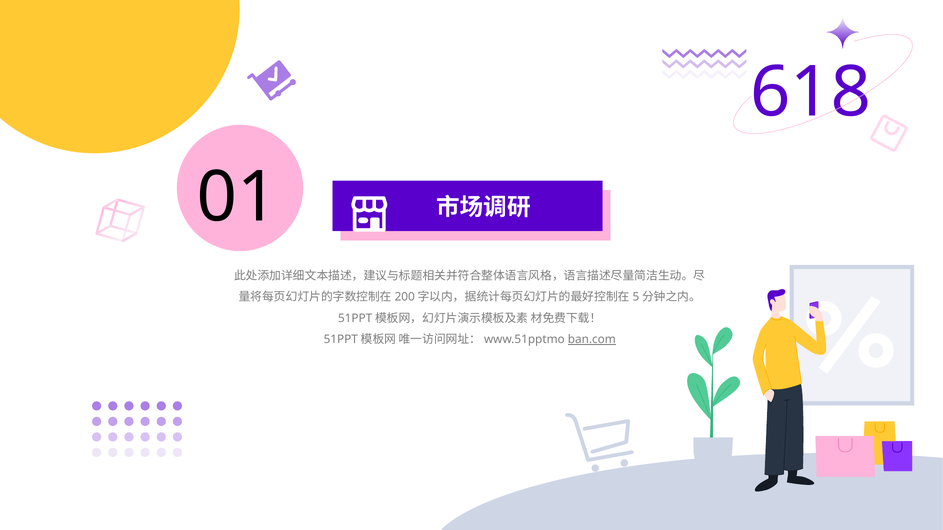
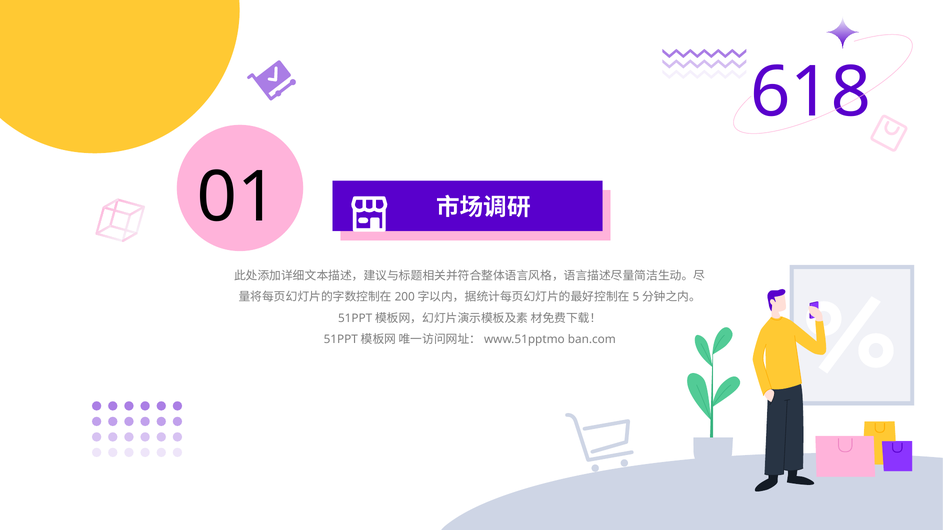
ban.com underline: present -> none
